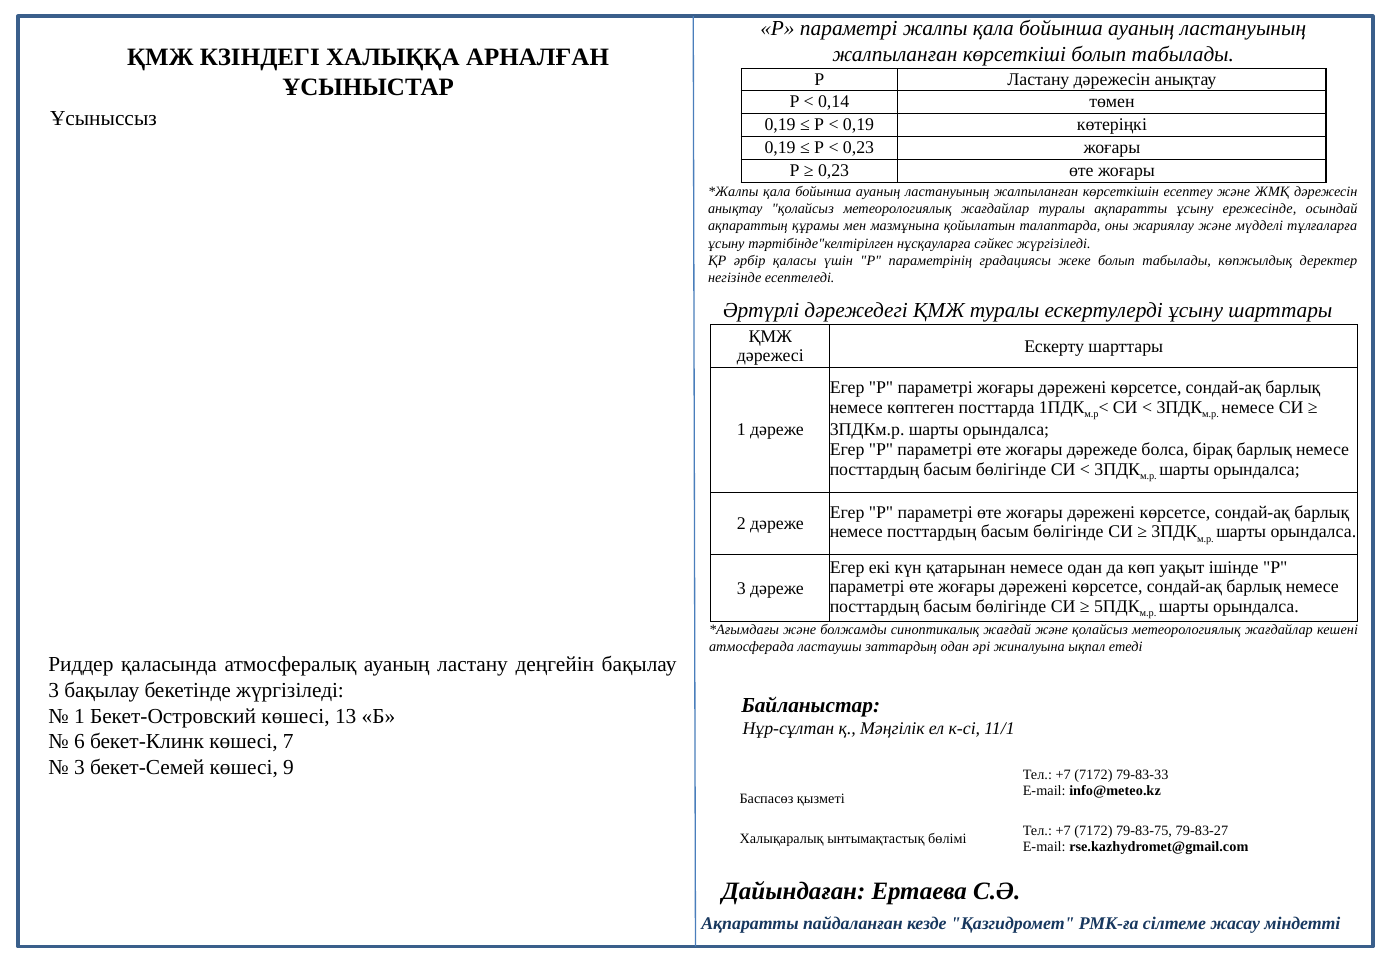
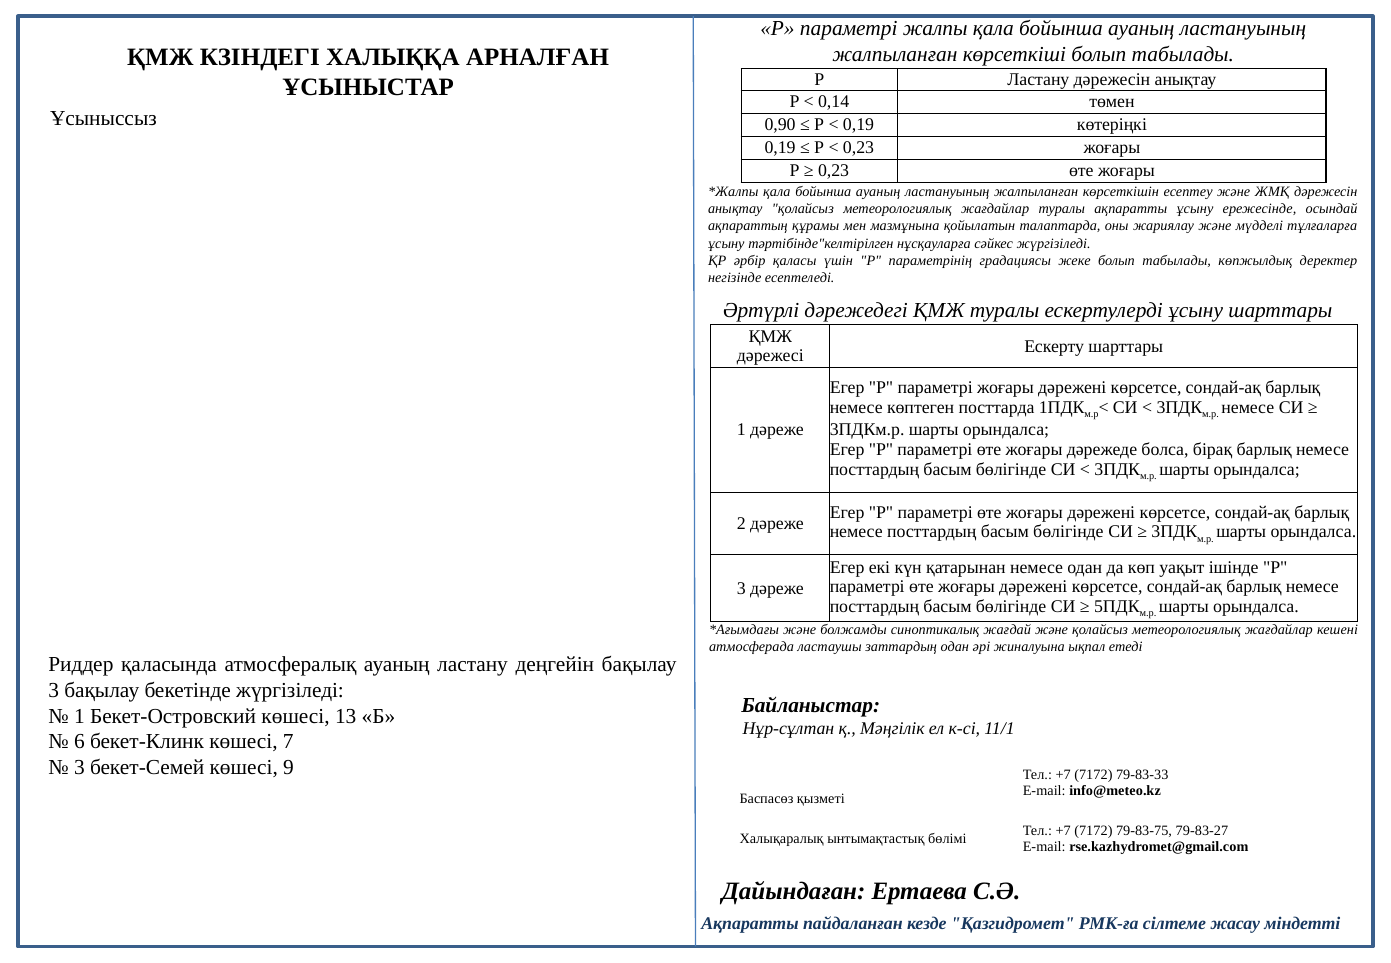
0,19 at (780, 125): 0,19 -> 0,90
